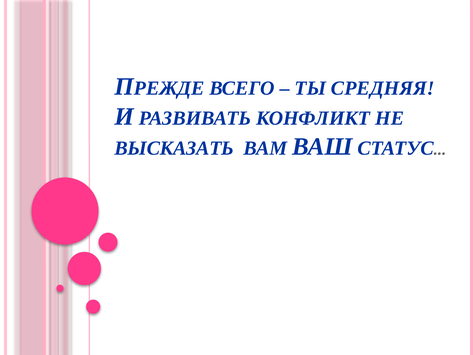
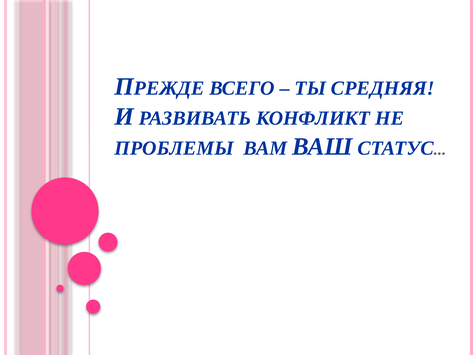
ВЫСКАЗАТЬ: ВЫСКАЗАТЬ -> ПРОБЛЕМЫ
